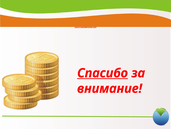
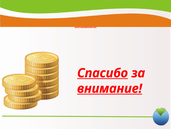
внимание underline: none -> present
